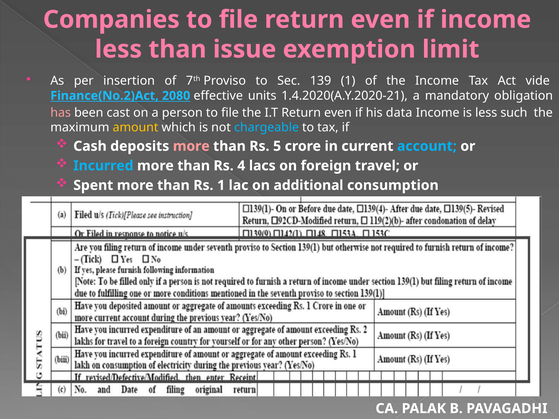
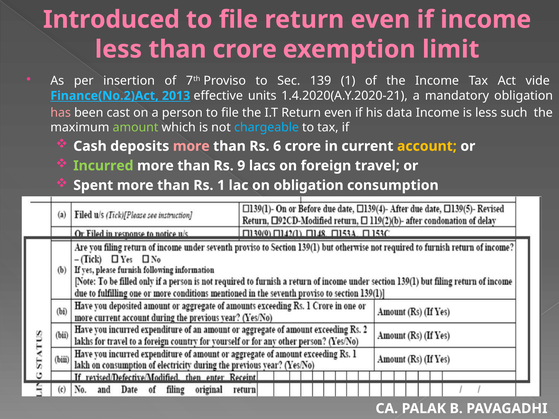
Companies: Companies -> Introduced
than issue: issue -> crore
2080: 2080 -> 2013
amount colour: yellow -> light green
5: 5 -> 6
account colour: light blue -> yellow
Incurred colour: light blue -> light green
4: 4 -> 9
on additional: additional -> obligation
